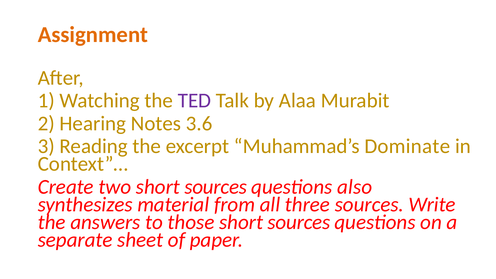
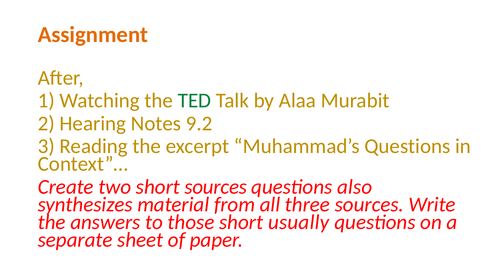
TED colour: purple -> green
3.6: 3.6 -> 9.2
Muhammad’s Dominate: Dominate -> Questions
those short sources: sources -> usually
